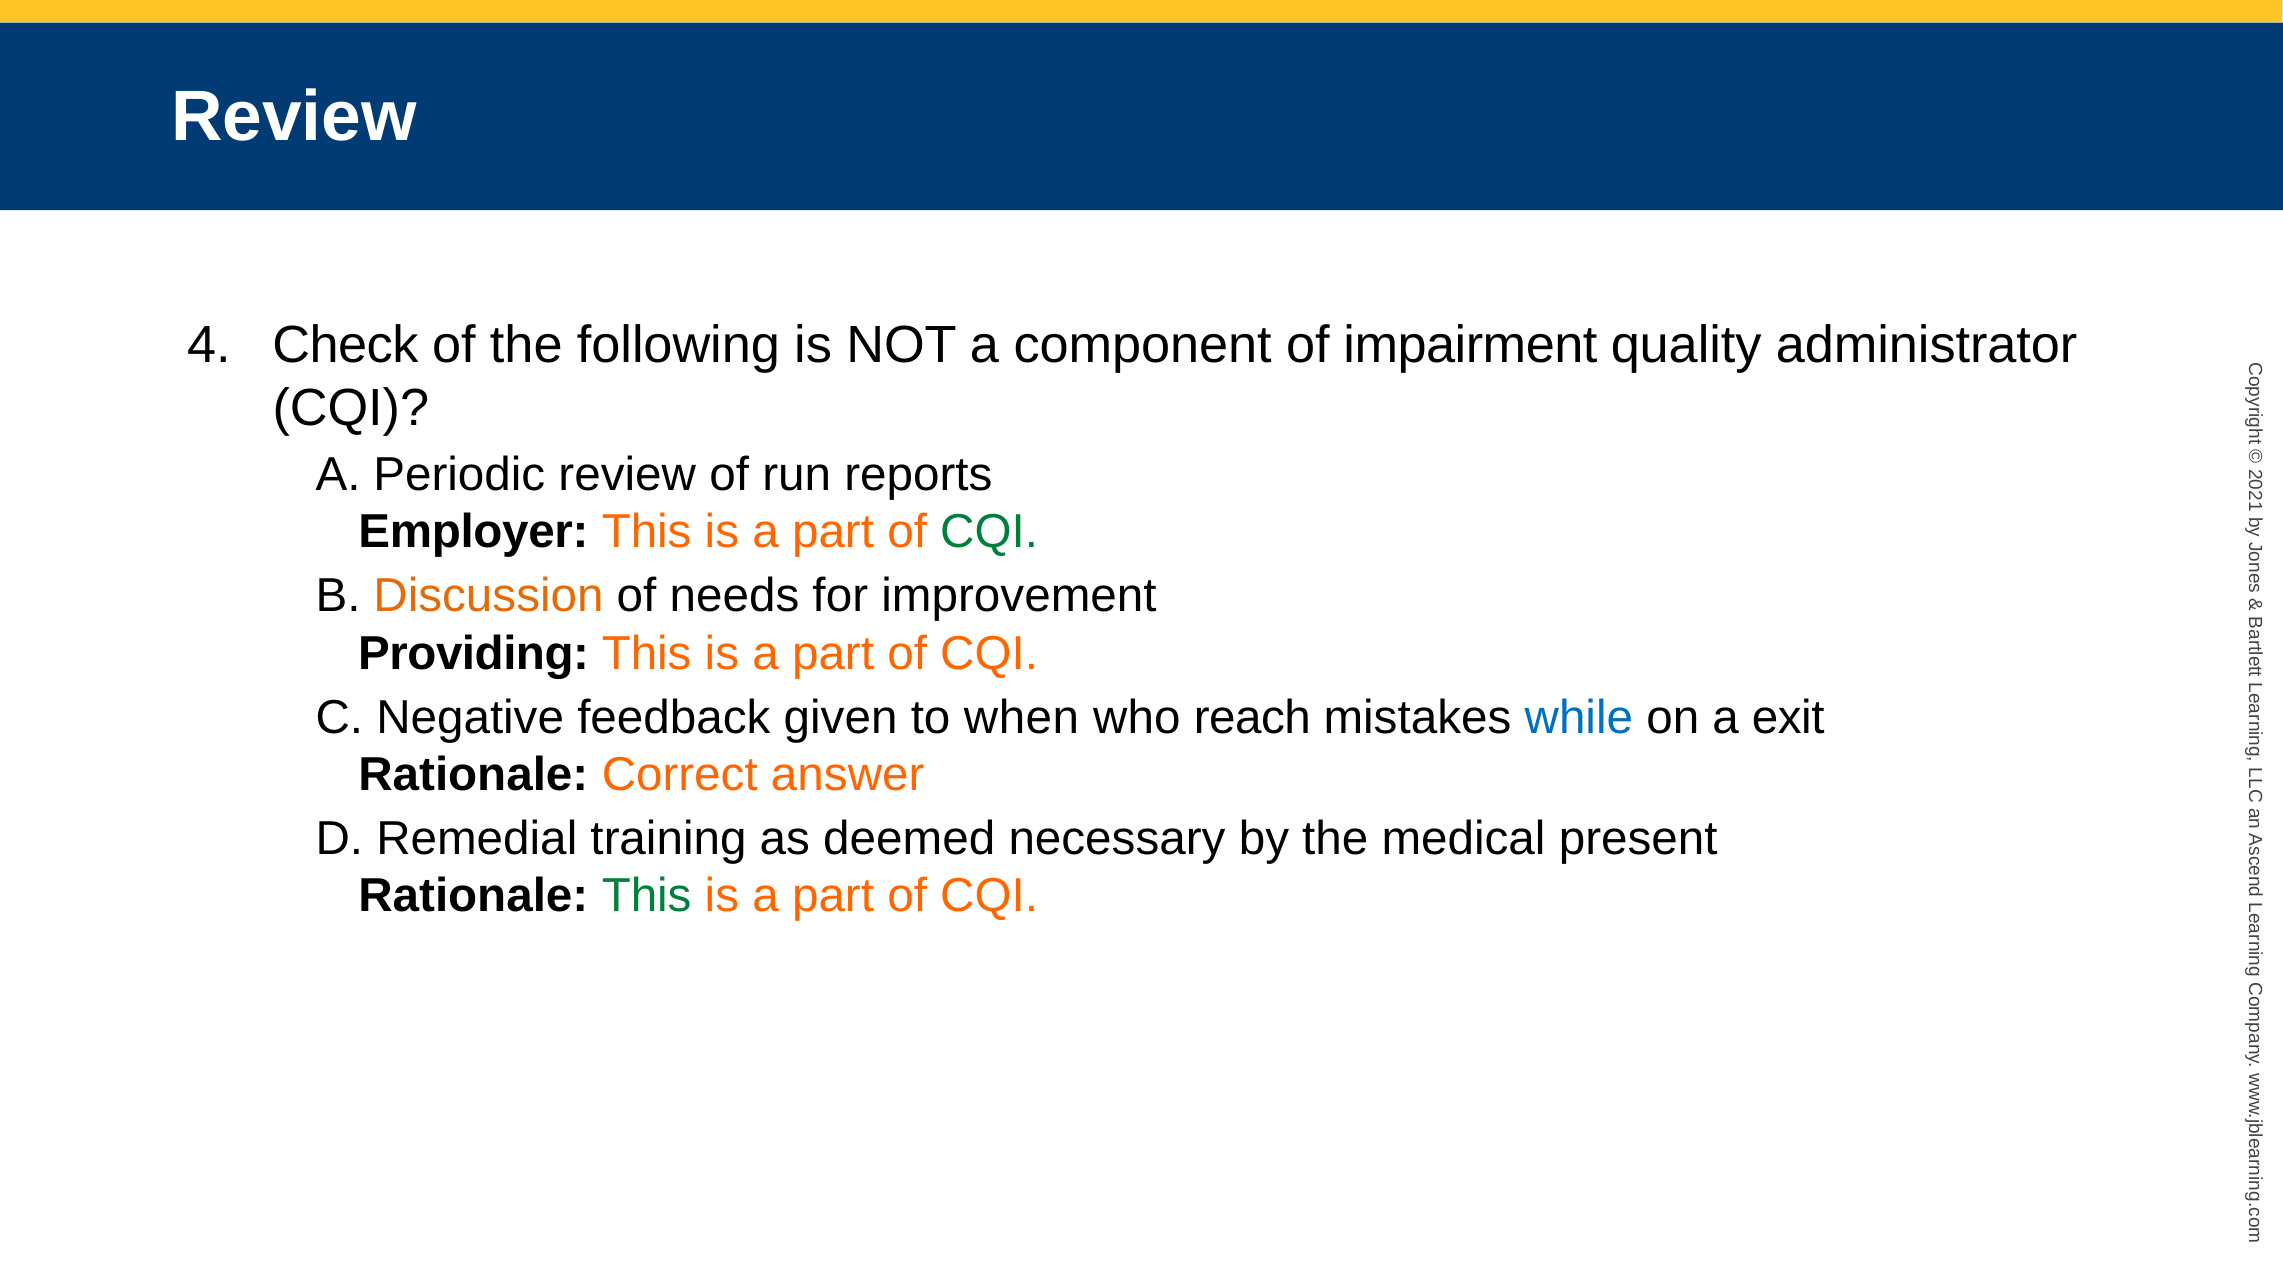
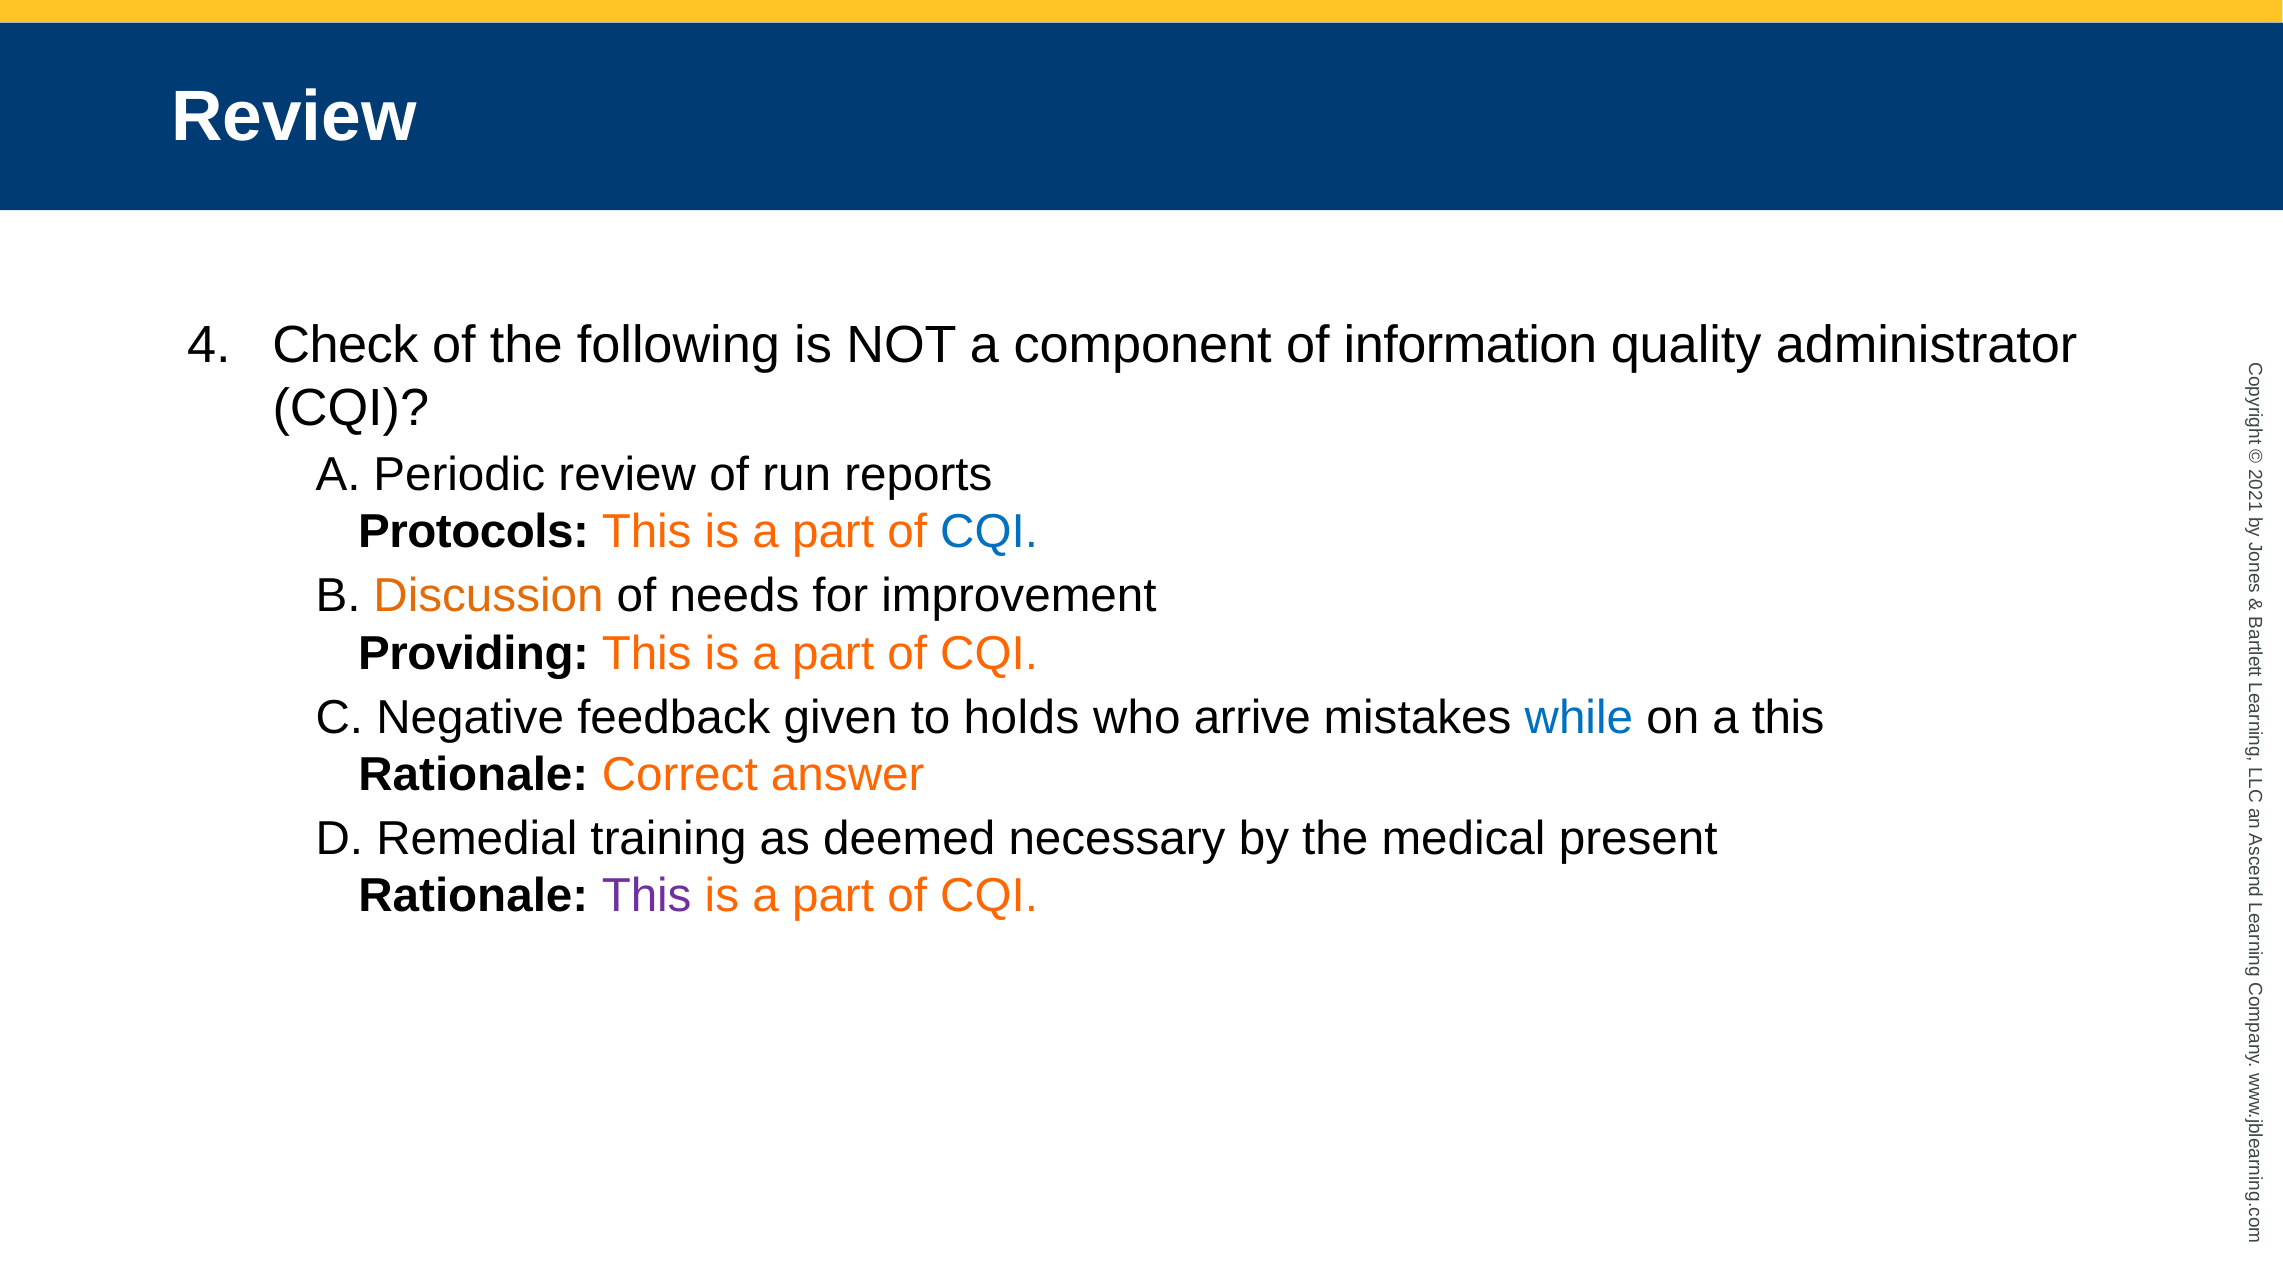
impairment: impairment -> information
Employer: Employer -> Protocols
CQI at (989, 532) colour: green -> blue
when: when -> holds
reach: reach -> arrive
a exit: exit -> this
This at (647, 896) colour: green -> purple
